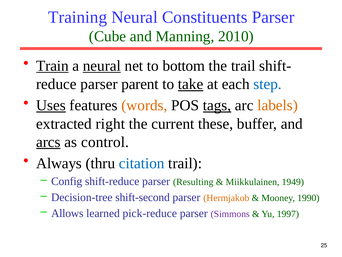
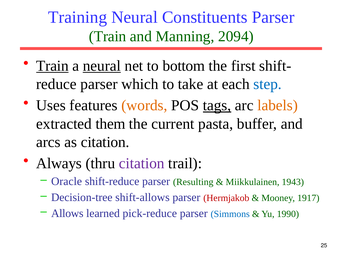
Cube at (108, 36): Cube -> Train
2010: 2010 -> 2094
the trail: trail -> first
parent: parent -> which
take underline: present -> none
Uses underline: present -> none
right: right -> them
these: these -> pasta
arcs underline: present -> none
as control: control -> citation
citation at (142, 163) colour: blue -> purple
Config: Config -> Oracle
1949: 1949 -> 1943
shift-second: shift-second -> shift-allows
Hermjakob colour: orange -> red
1990: 1990 -> 1917
Simmons colour: purple -> blue
1997: 1997 -> 1990
